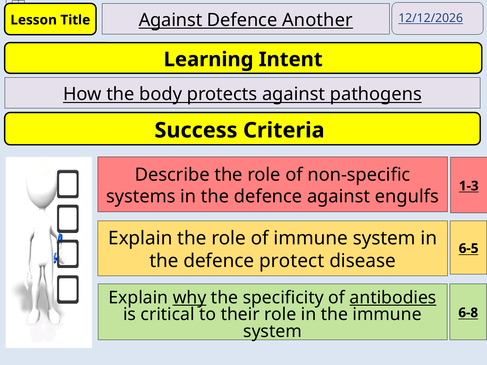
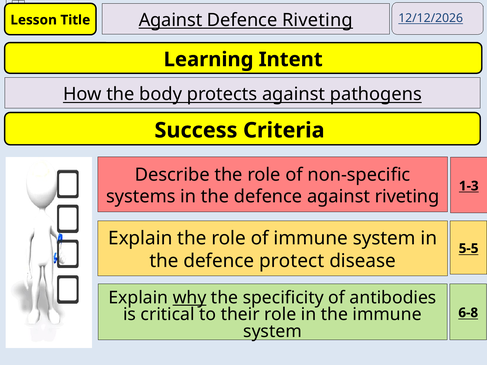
Defence Another: Another -> Riveting
against engulfs: engulfs -> riveting
6-5: 6-5 -> 5-5
antibodies underline: present -> none
